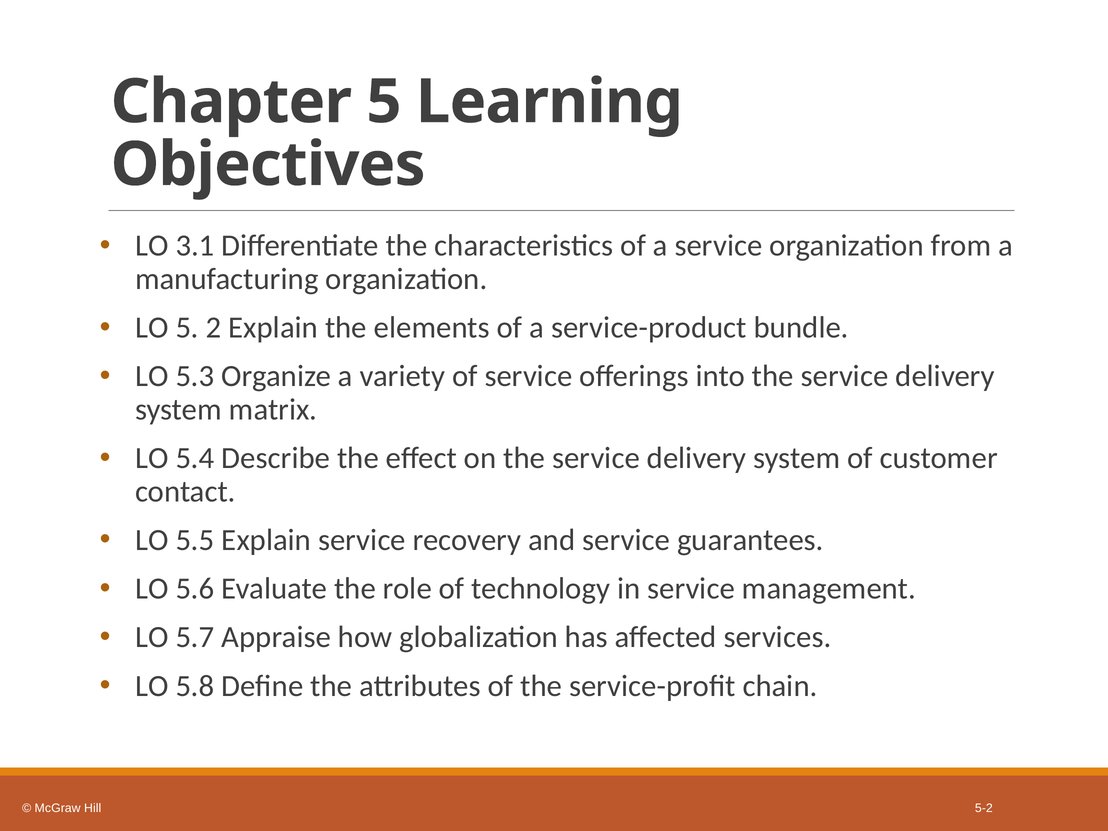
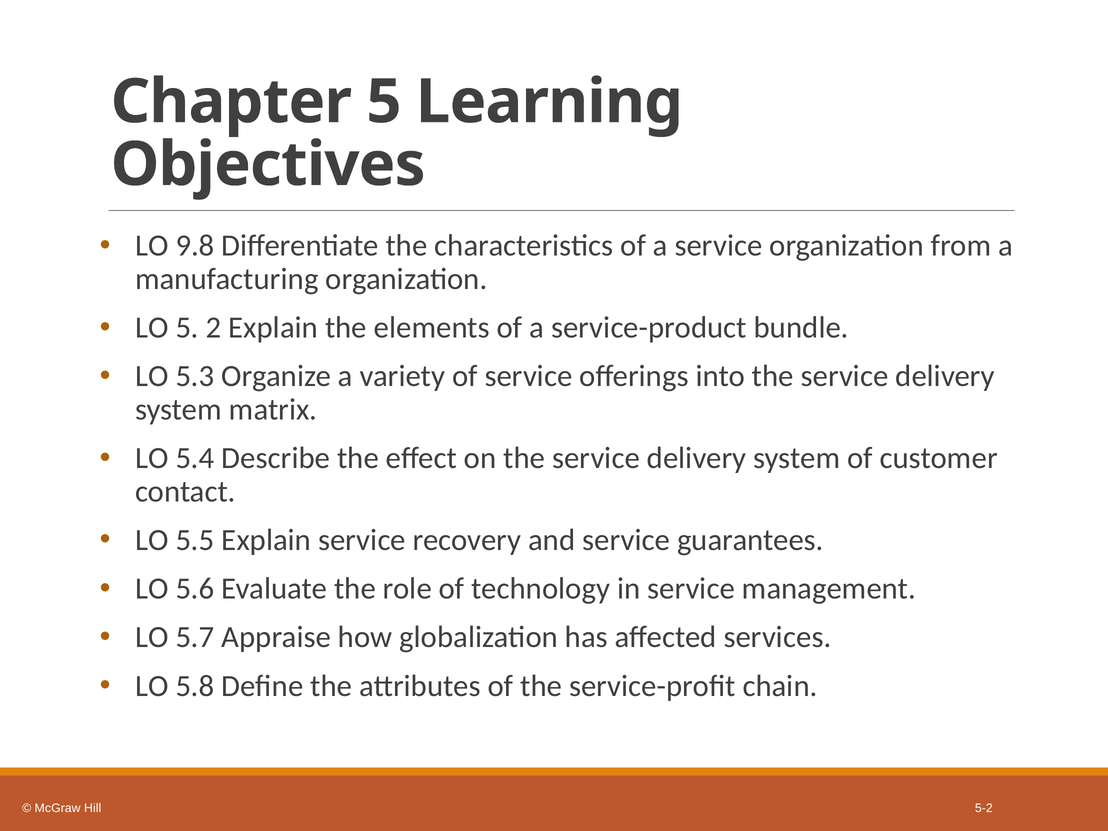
3.1: 3.1 -> 9.8
